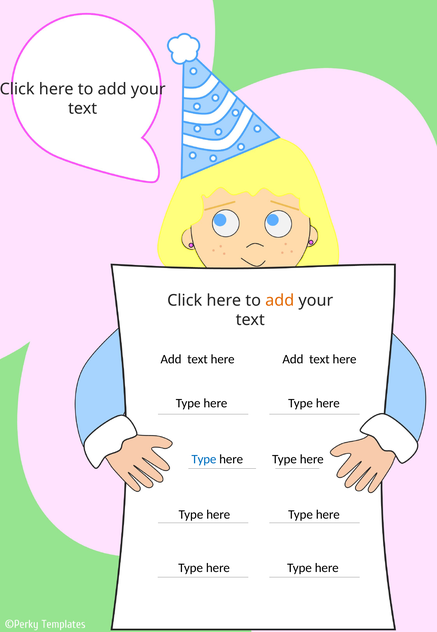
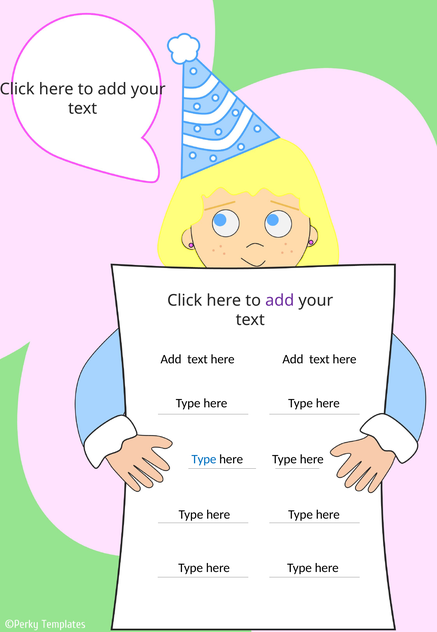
add at (280, 300) colour: orange -> purple
